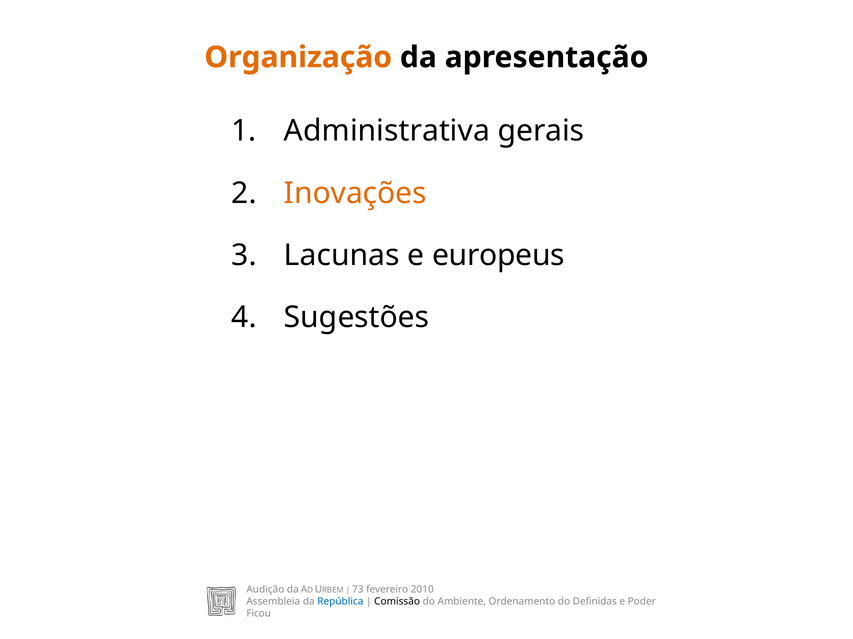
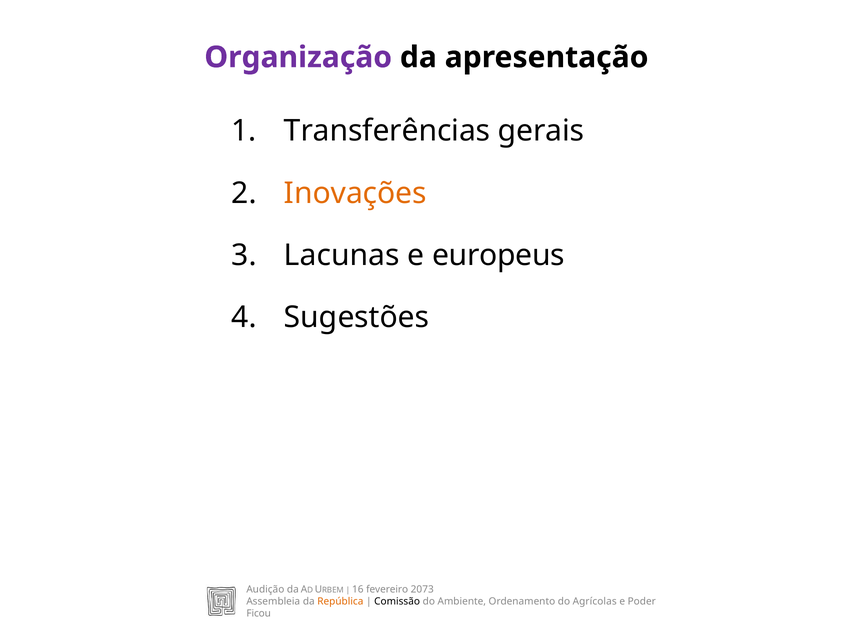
Organização colour: orange -> purple
Administrativa: Administrativa -> Transferências
73: 73 -> 16
2010: 2010 -> 2073
República colour: blue -> orange
Definidas: Definidas -> Agrícolas
